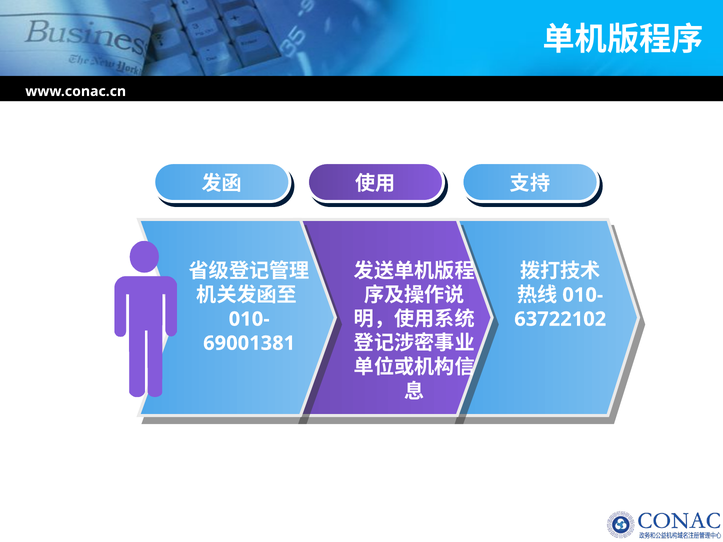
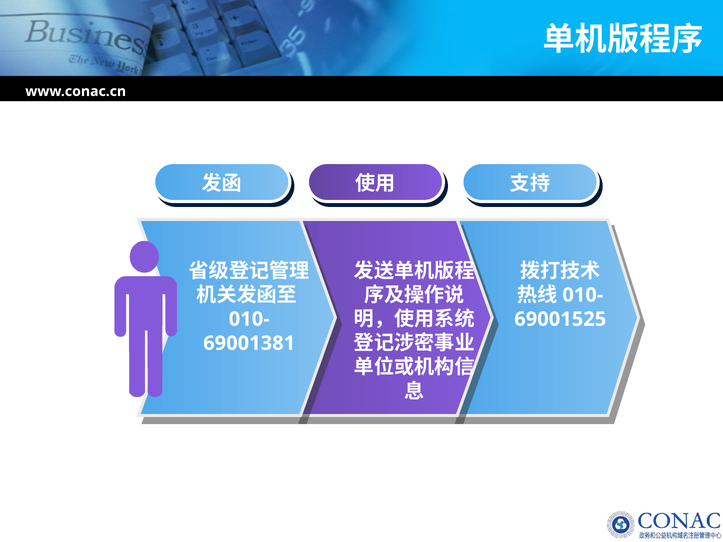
63722102: 63722102 -> 69001525
